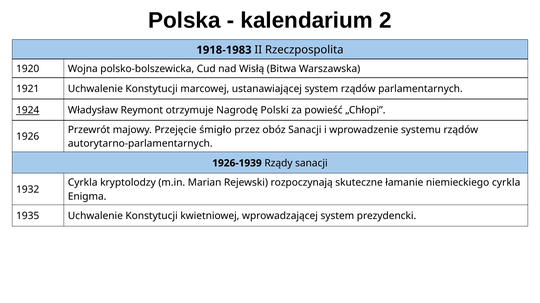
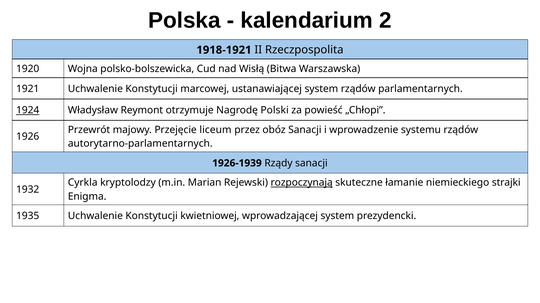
1918-1983: 1918-1983 -> 1918-1921
śmigło: śmigło -> liceum
rozpoczynają underline: none -> present
niemieckiego cyrkla: cyrkla -> strajki
